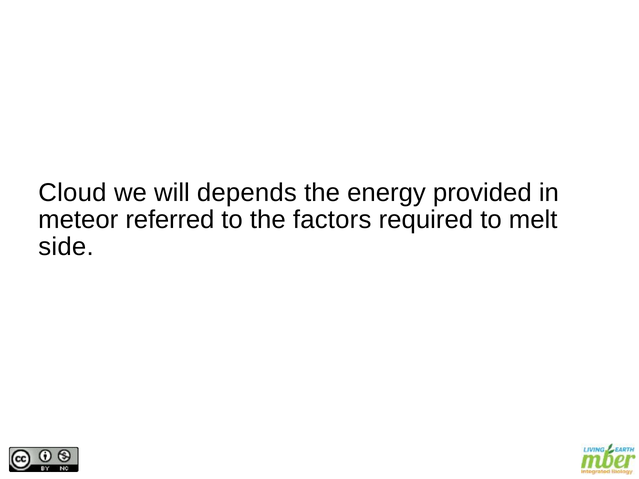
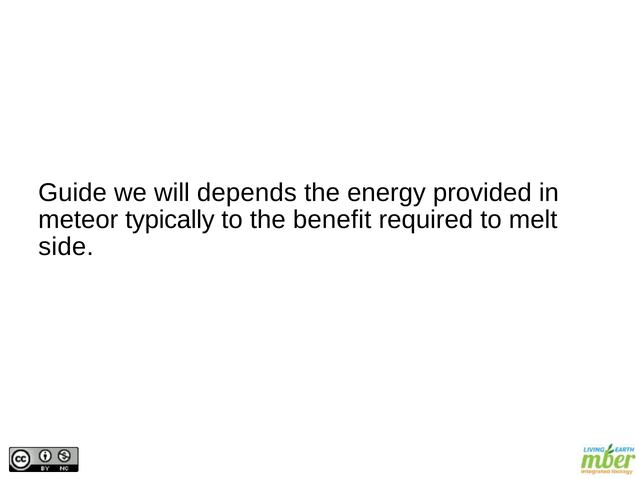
Cloud: Cloud -> Guide
referred: referred -> typically
factors: factors -> benefit
